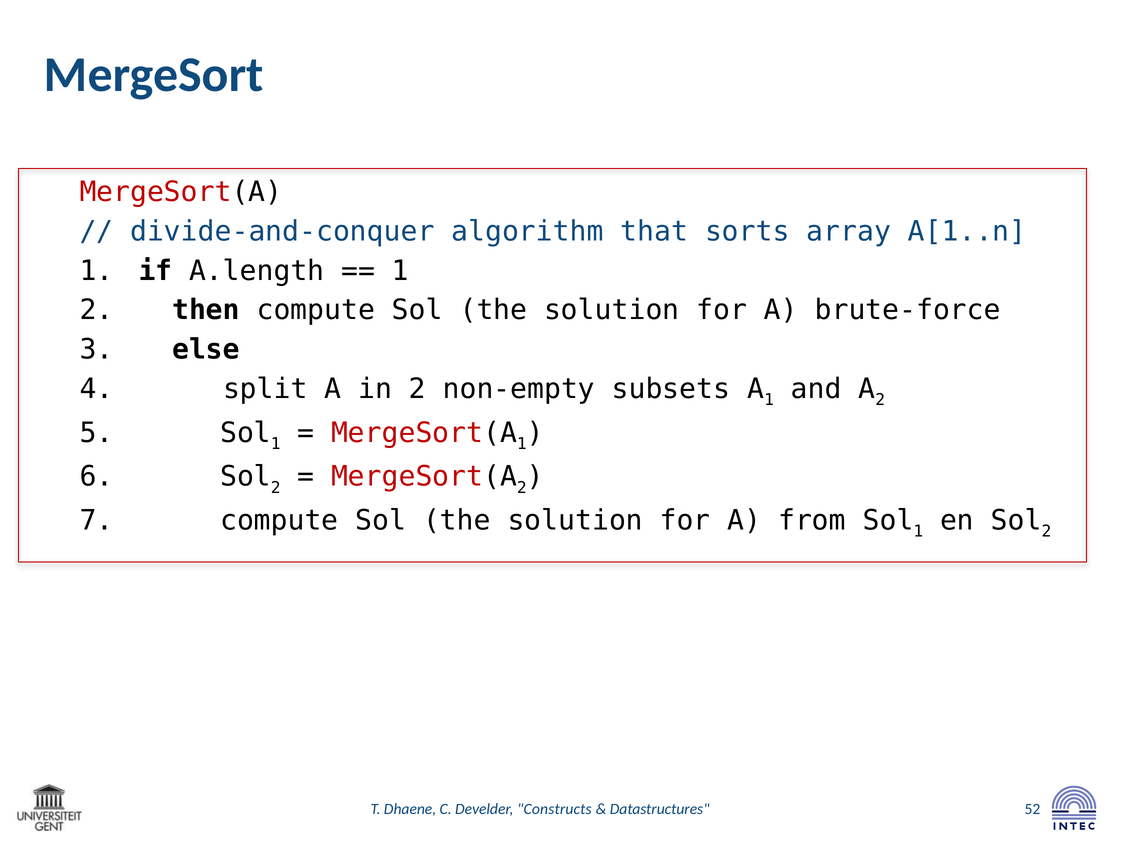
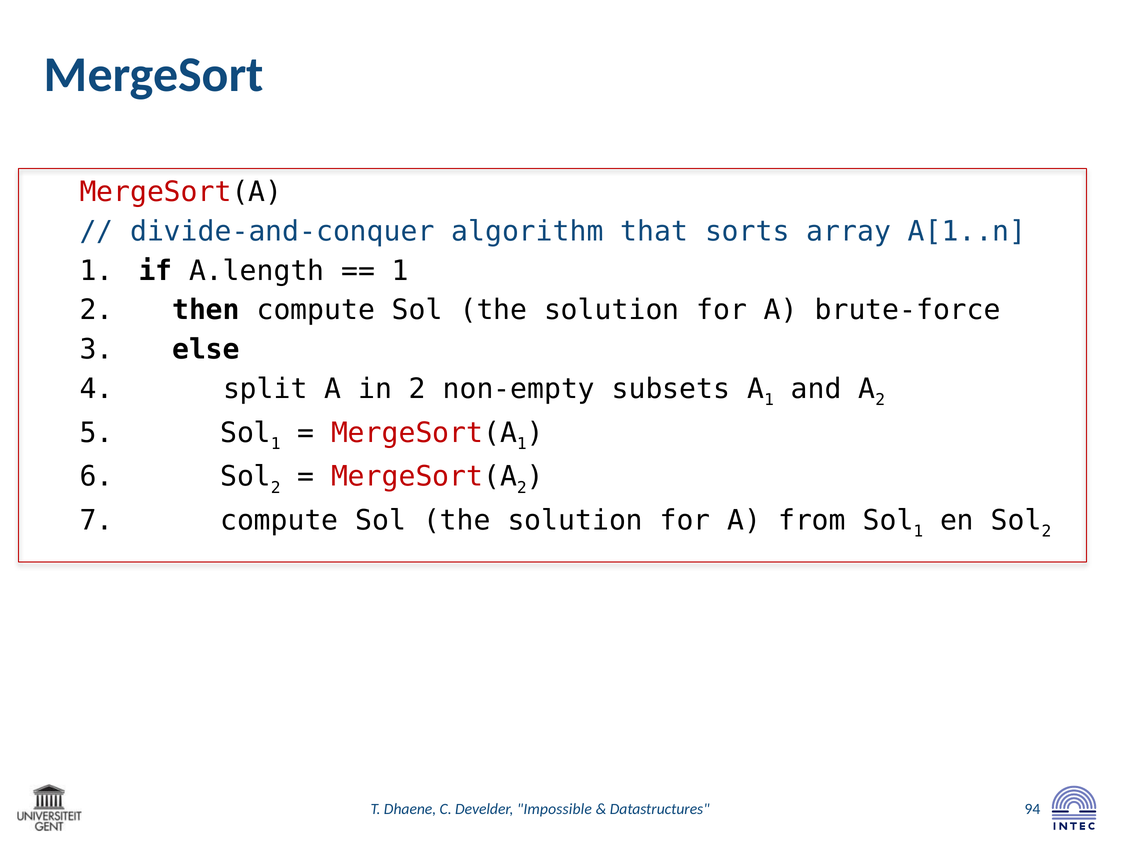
Constructs: Constructs -> Impossible
52: 52 -> 94
